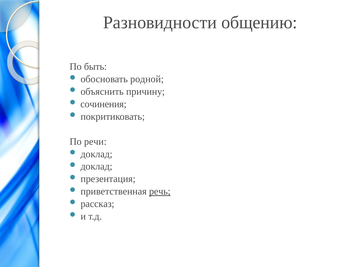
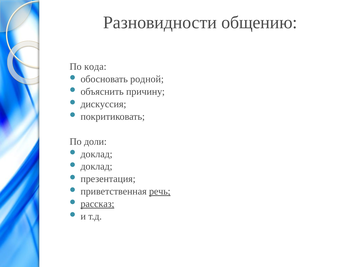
быть: быть -> кода
сочинения: сочинения -> дискуссия
речи: речи -> доли
рассказ underline: none -> present
